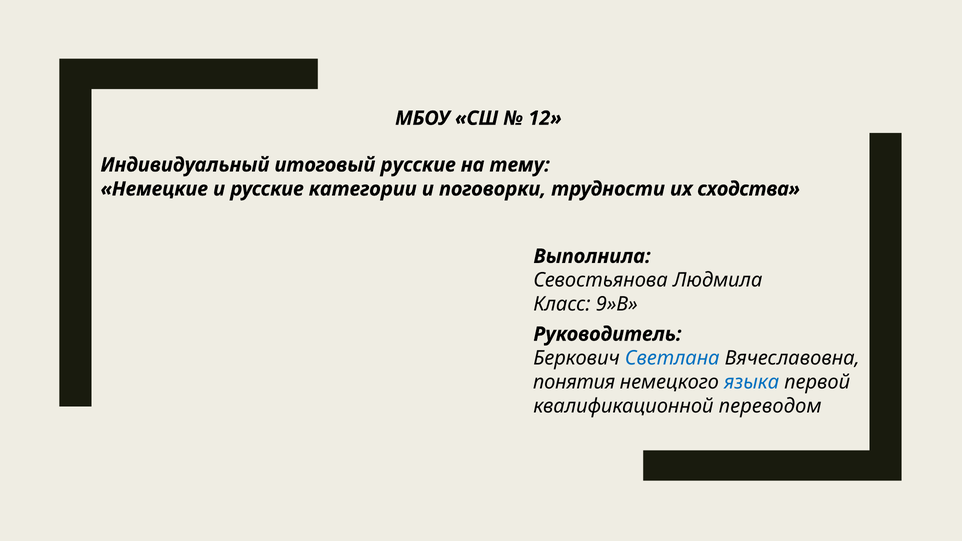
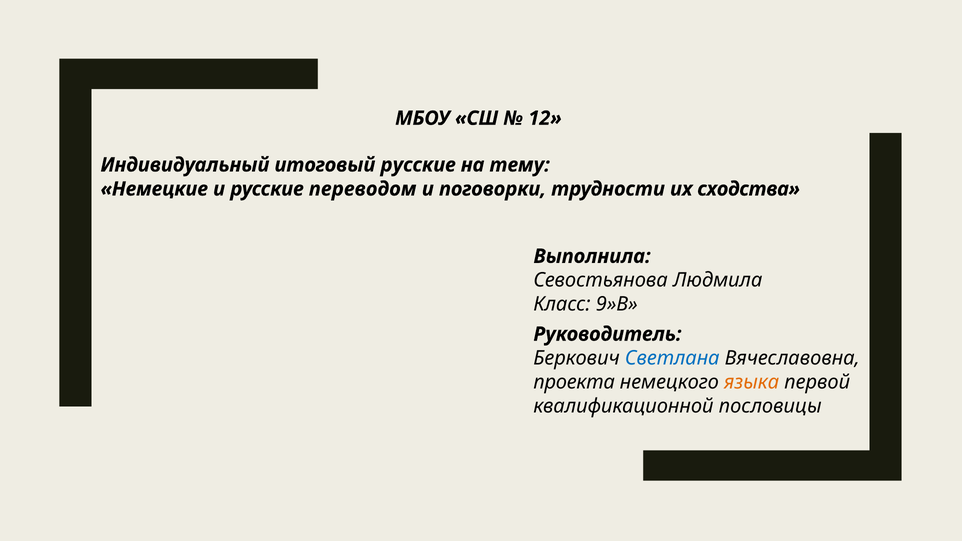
категории: категории -> переводом
понятия: понятия -> проекта
языка colour: blue -> orange
переводом: переводом -> пословицы
